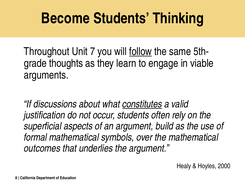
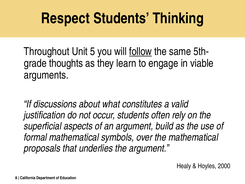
Become: Become -> Respect
7: 7 -> 5
constitutes underline: present -> none
outcomes: outcomes -> proposals
